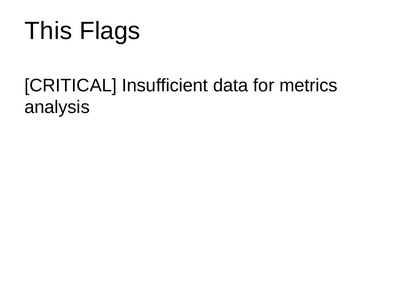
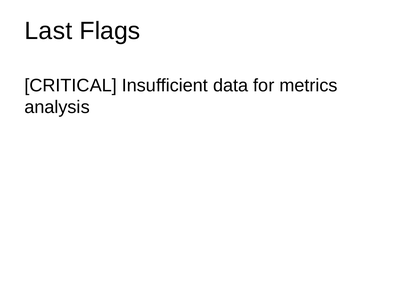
This: This -> Last
